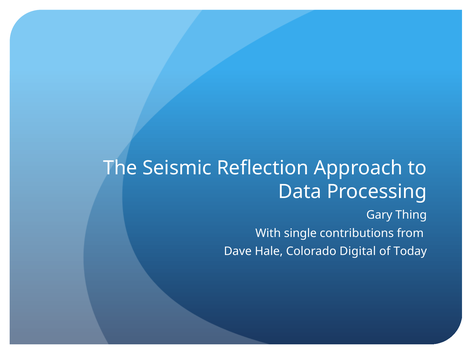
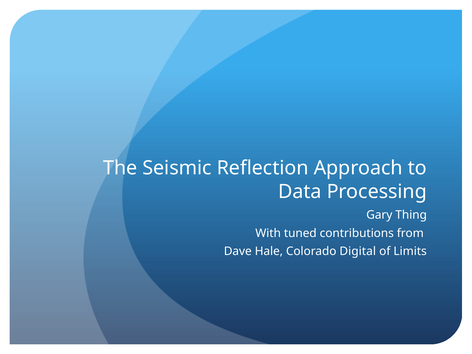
single: single -> tuned
Today: Today -> Limits
